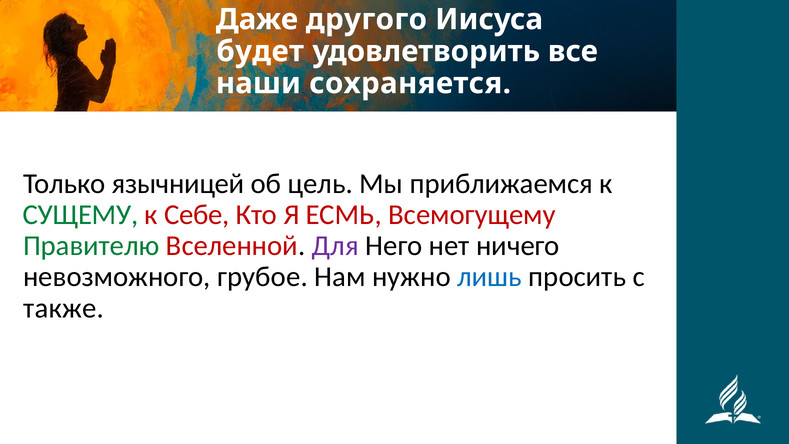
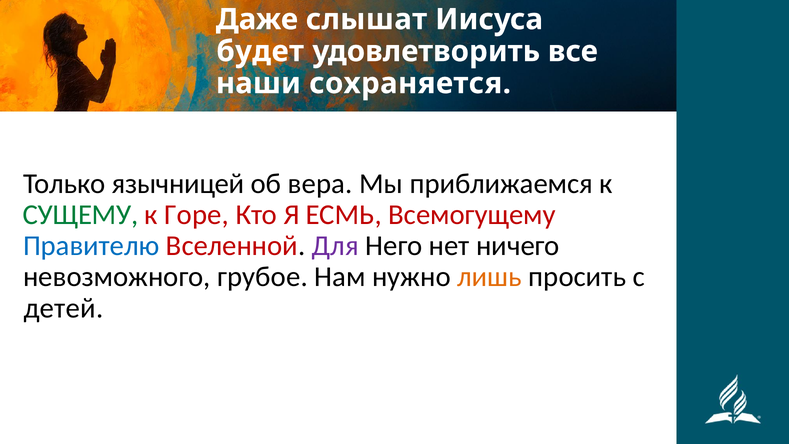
другого: другого -> слышат
цель: цель -> вера
Себе: Себе -> Горе
Правителю colour: green -> blue
лишь colour: blue -> orange
также: также -> детей
